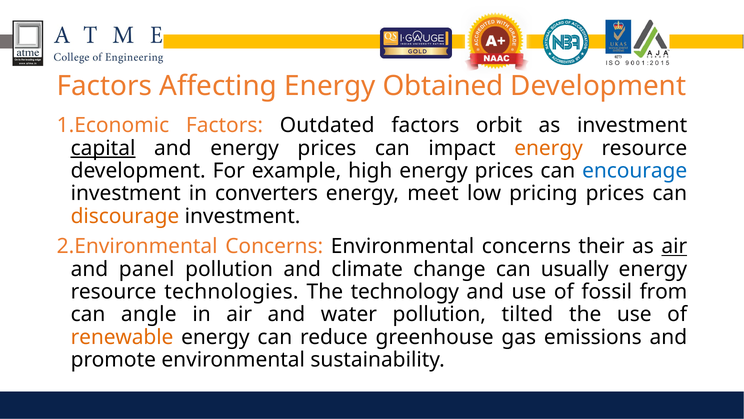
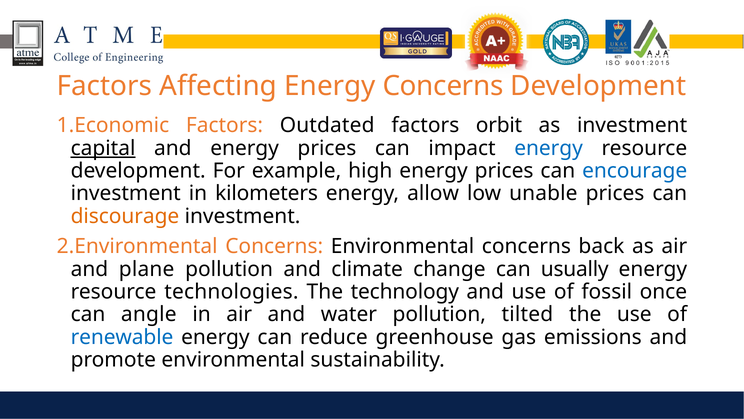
Energy Obtained: Obtained -> Concerns
energy at (549, 148) colour: orange -> blue
converters: converters -> kilometers
meet: meet -> allow
pricing: pricing -> unable
their: their -> back
air at (674, 246) underline: present -> none
panel: panel -> plane
from: from -> once
renewable colour: orange -> blue
